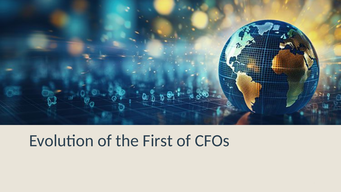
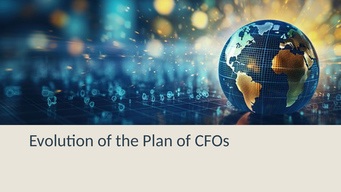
First: First -> Plan
